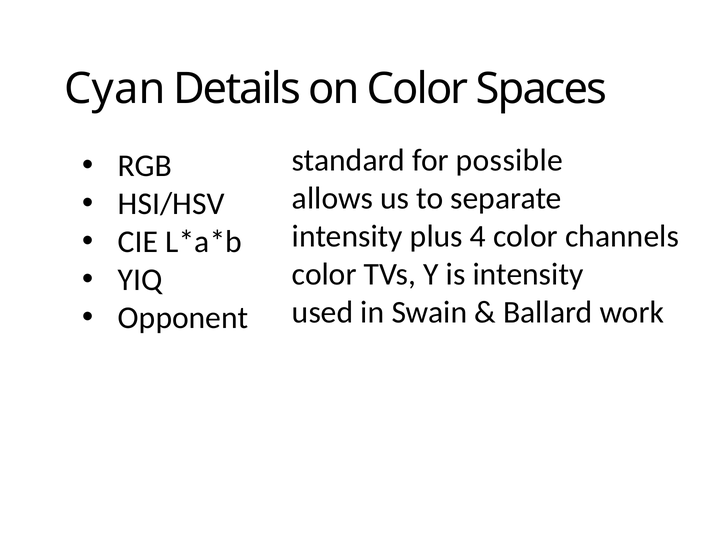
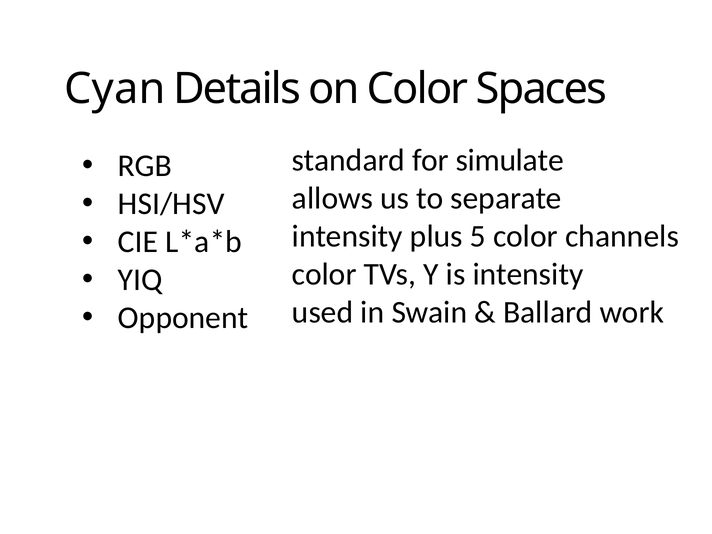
possible: possible -> simulate
4: 4 -> 5
